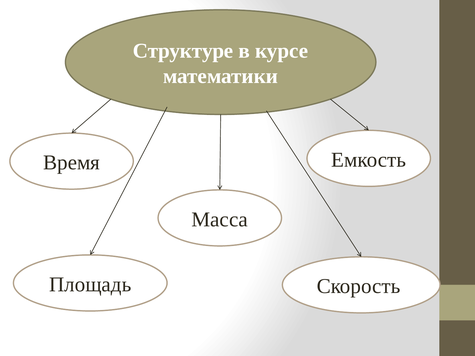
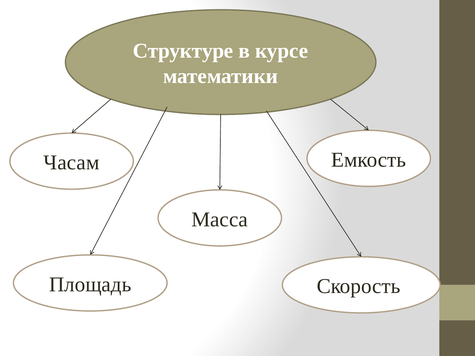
Время: Время -> Часам
